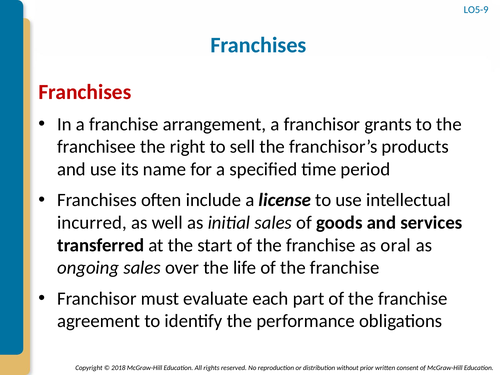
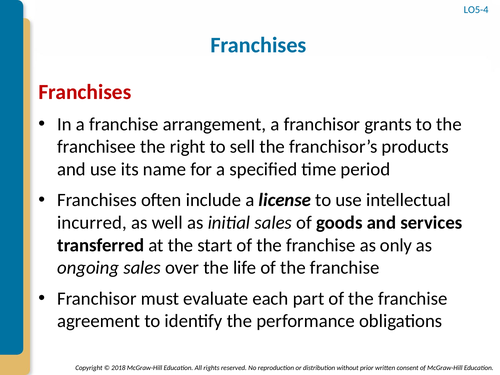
LO5-9: LO5-9 -> LO5-4
oral: oral -> only
